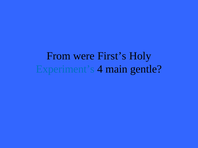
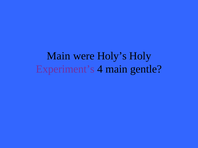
From at (59, 56): From -> Main
First’s: First’s -> Holy’s
Experiment’s colour: blue -> purple
